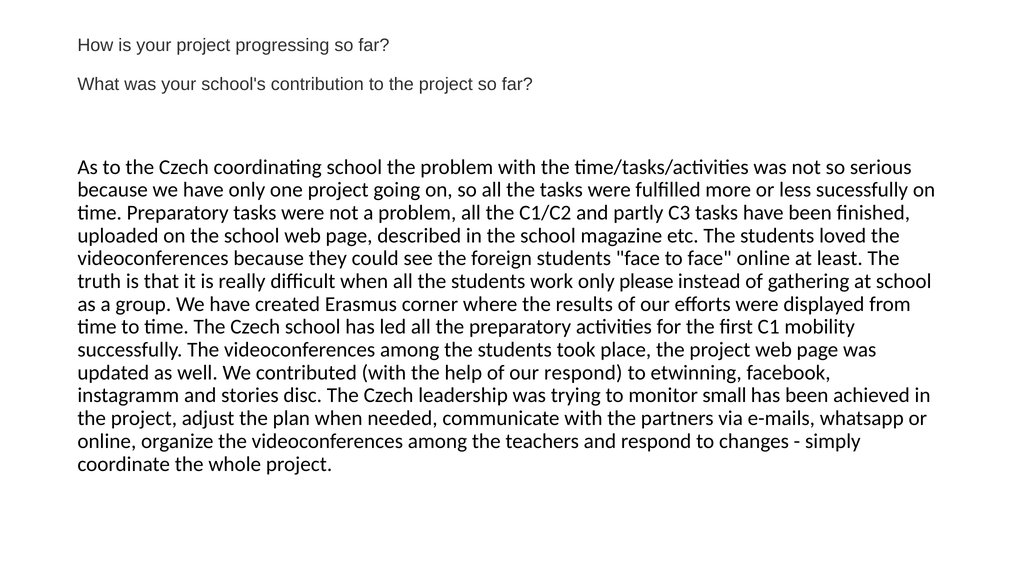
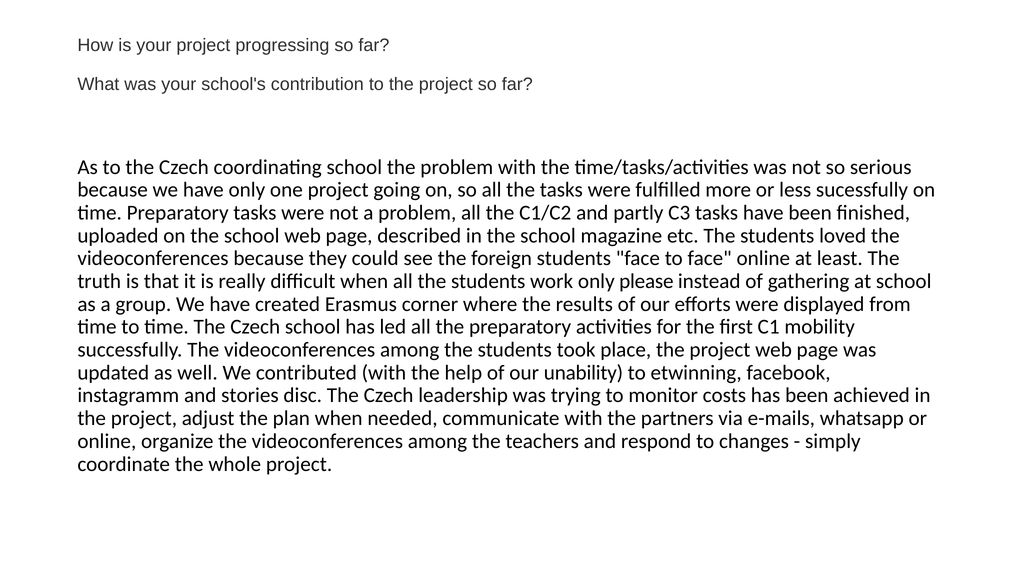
our respond: respond -> unability
small: small -> costs
